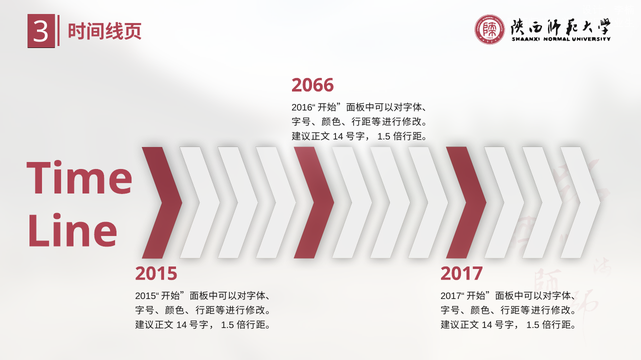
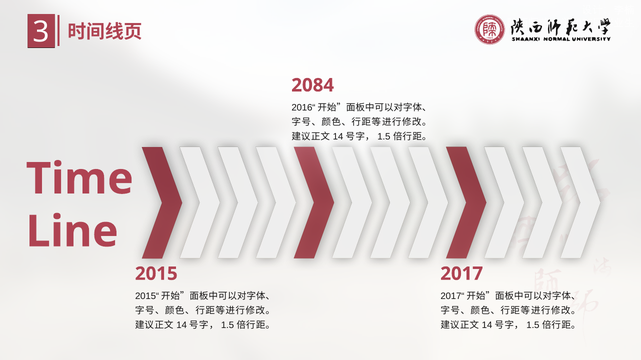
2066: 2066 -> 2084
